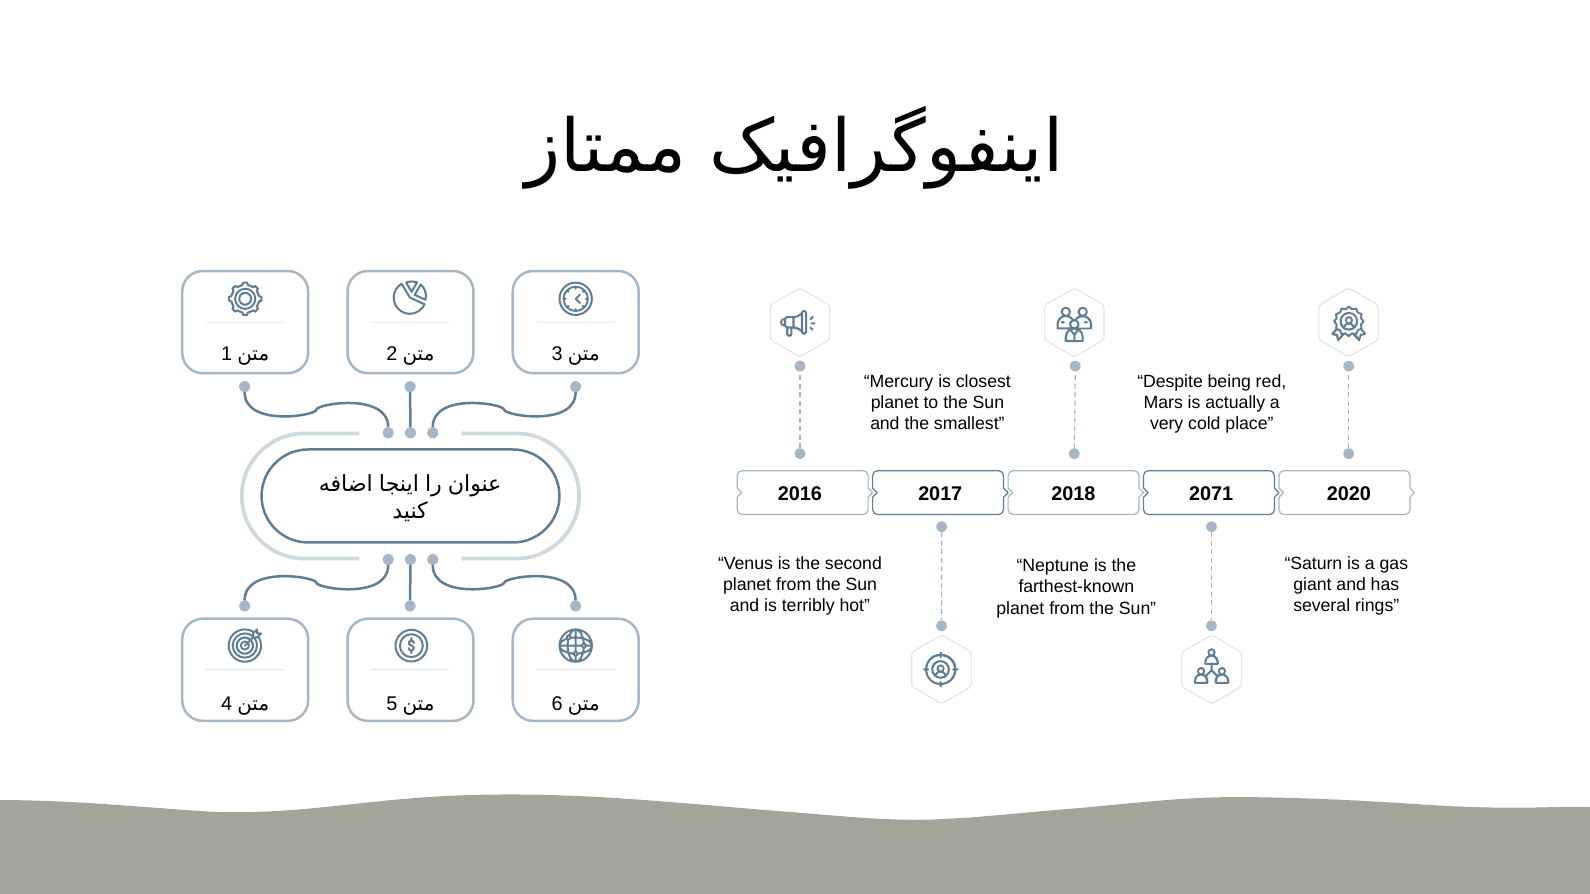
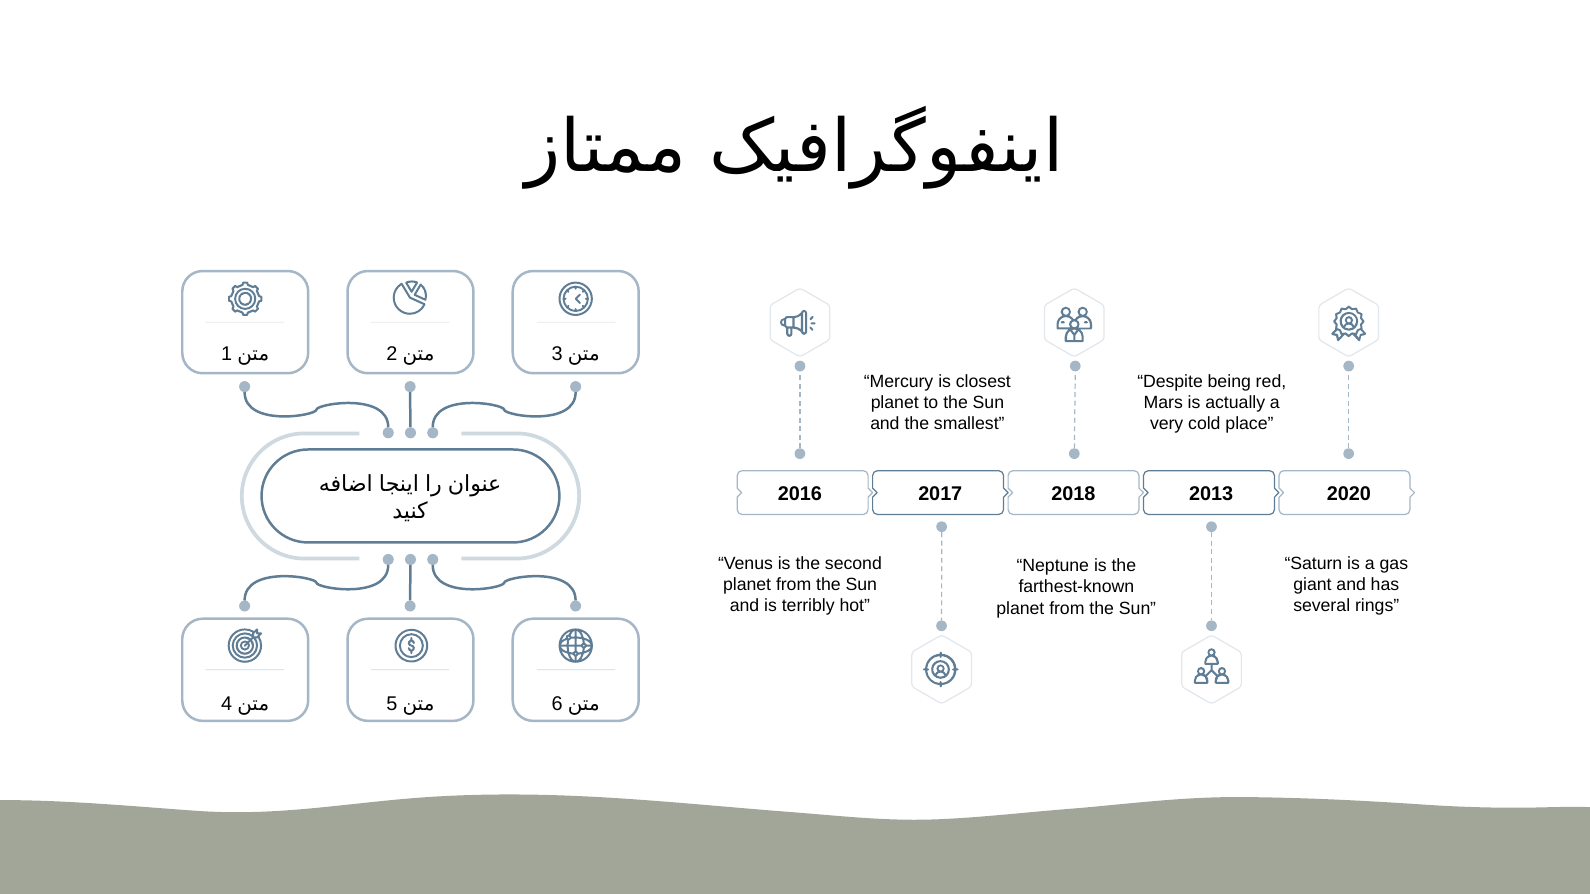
2071: 2071 -> 2013
